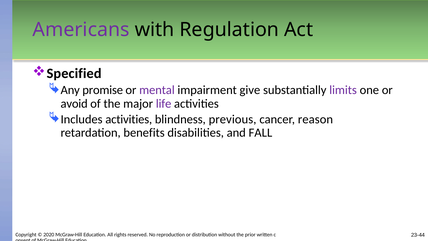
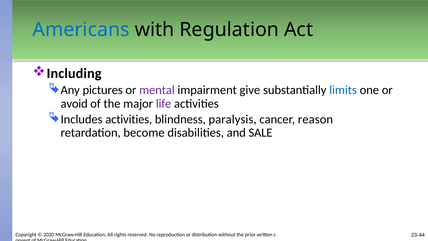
Americans colour: purple -> blue
Specified: Specified -> Including
promise: promise -> pictures
limits colour: purple -> blue
previous: previous -> paralysis
benefits: benefits -> become
FALL: FALL -> SALE
